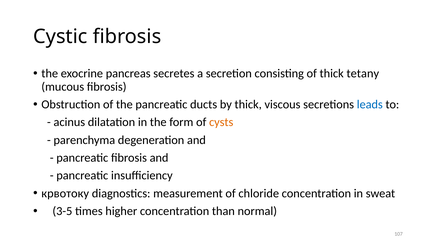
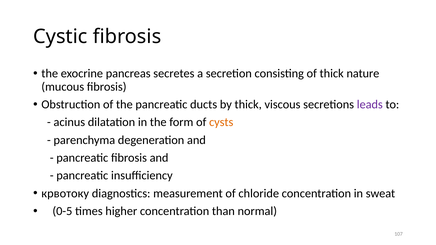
tetany: tetany -> nature
leads colour: blue -> purple
3-5: 3-5 -> 0-5
